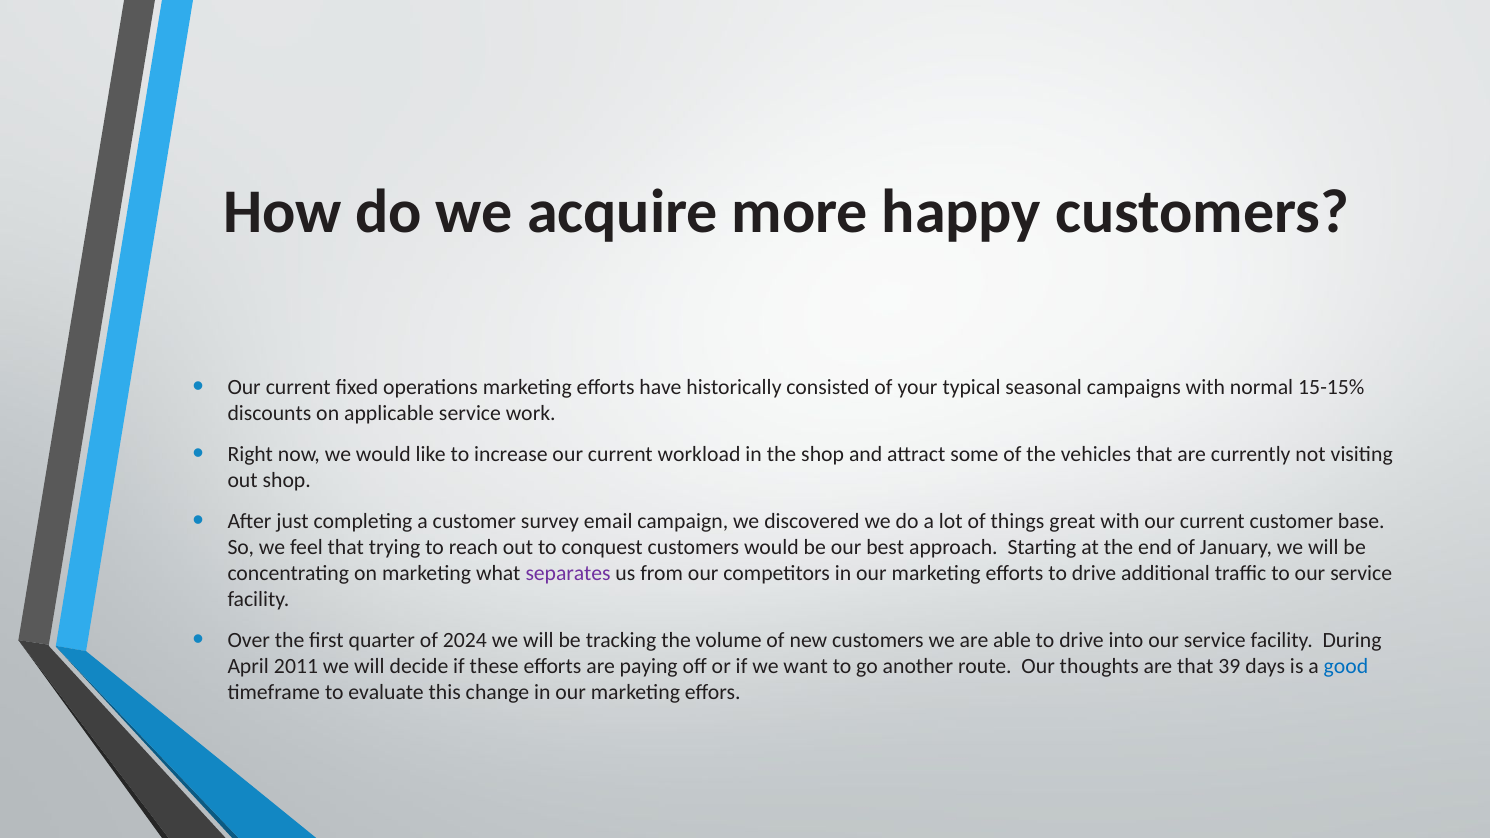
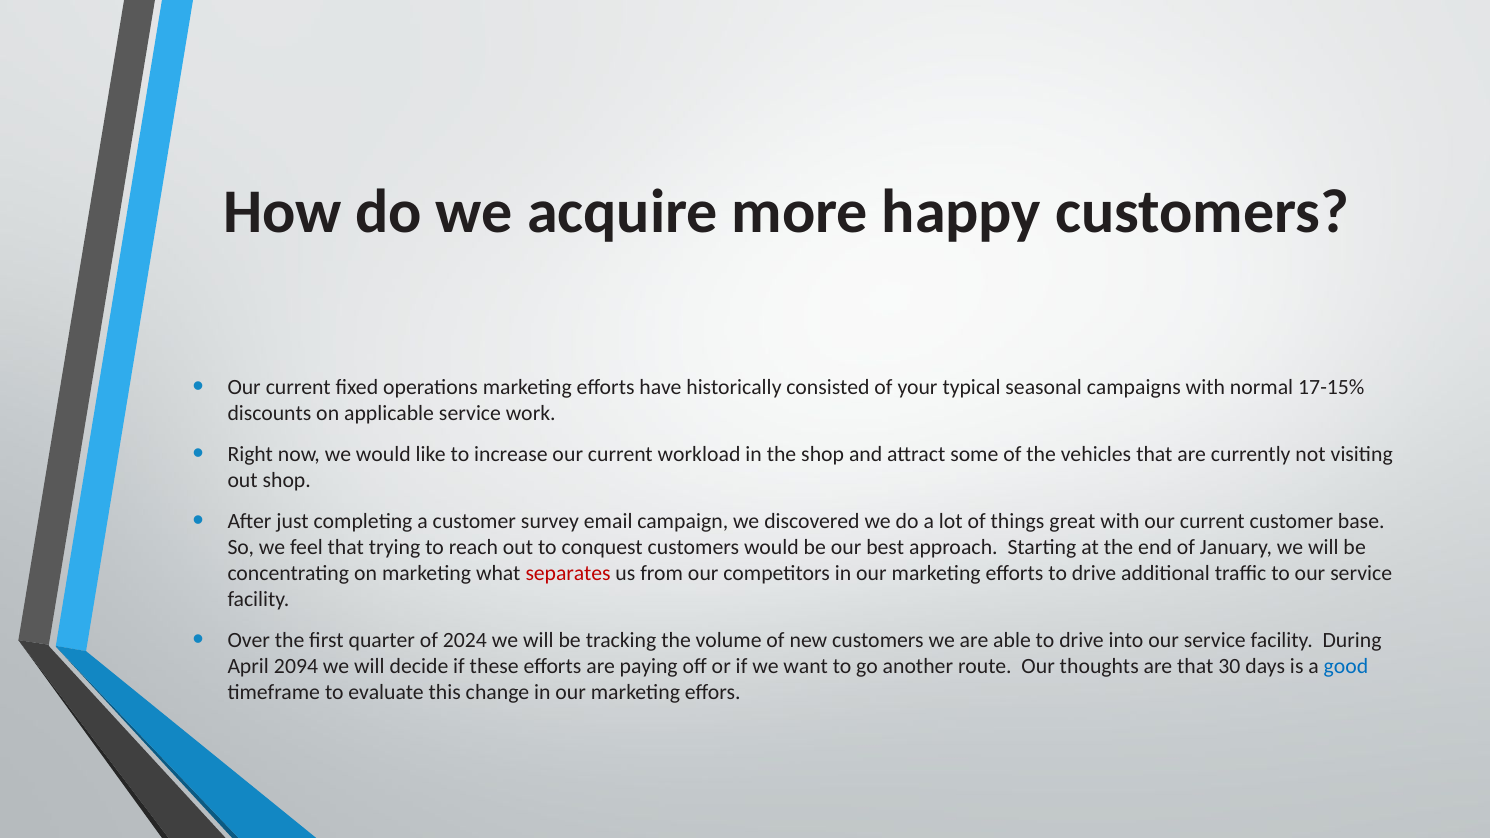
15-15%: 15-15% -> 17-15%
separates colour: purple -> red
2011: 2011 -> 2094
39: 39 -> 30
